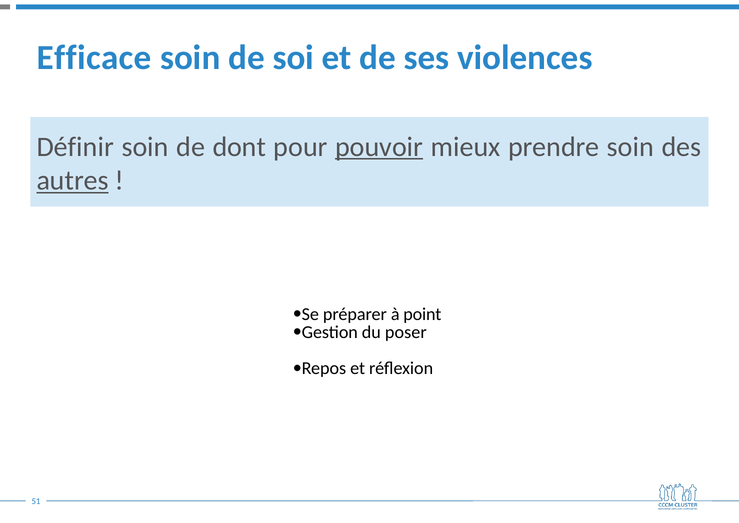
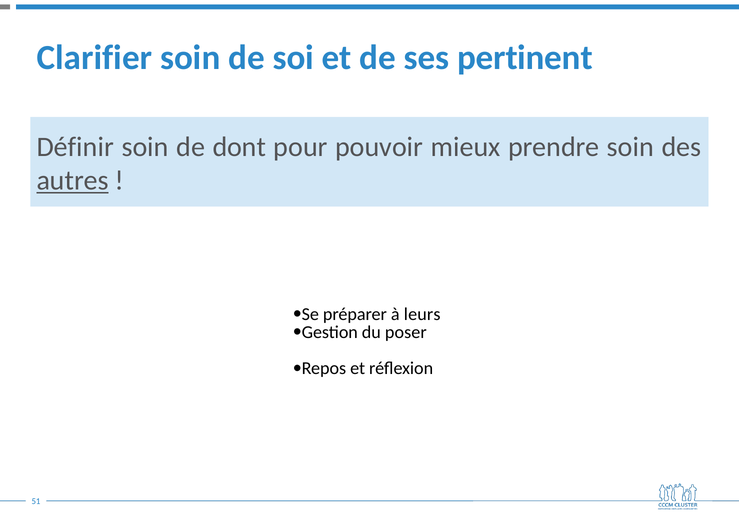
Efficace: Efficace -> Clarifier
violences: violences -> pertinent
pouvoir underline: present -> none
point: point -> leurs
